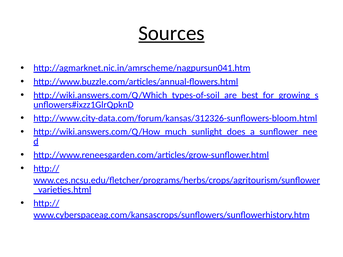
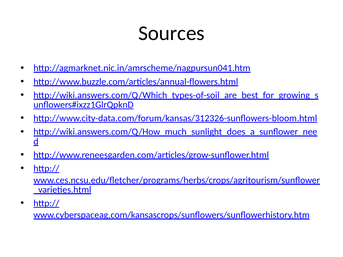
Sources underline: present -> none
